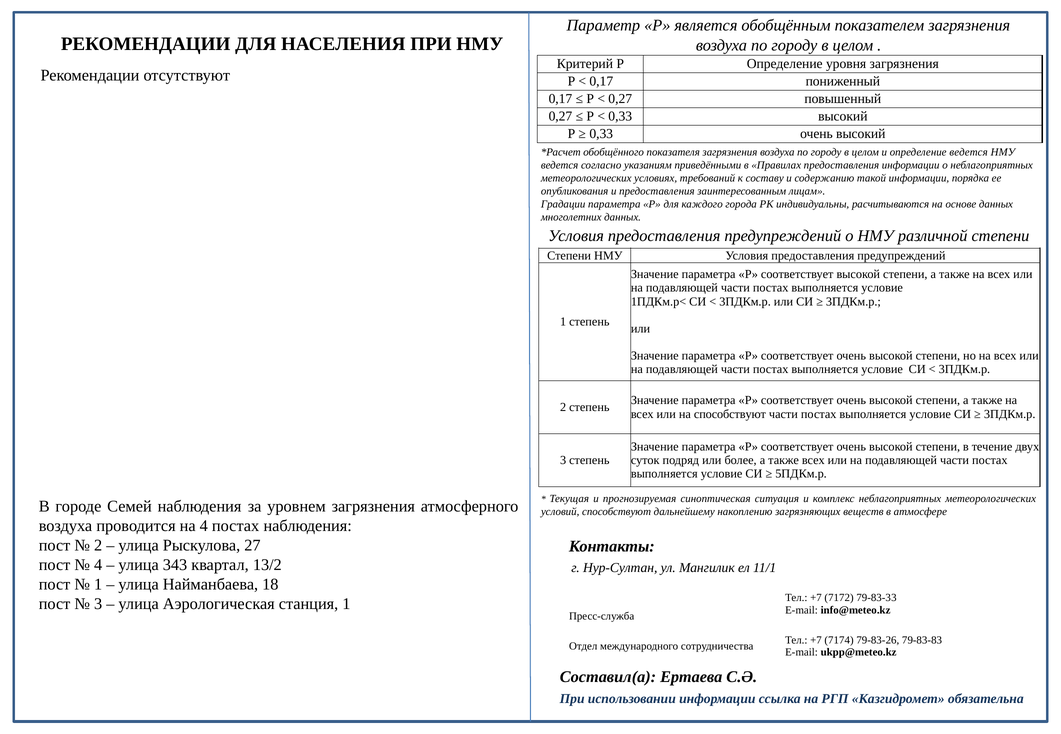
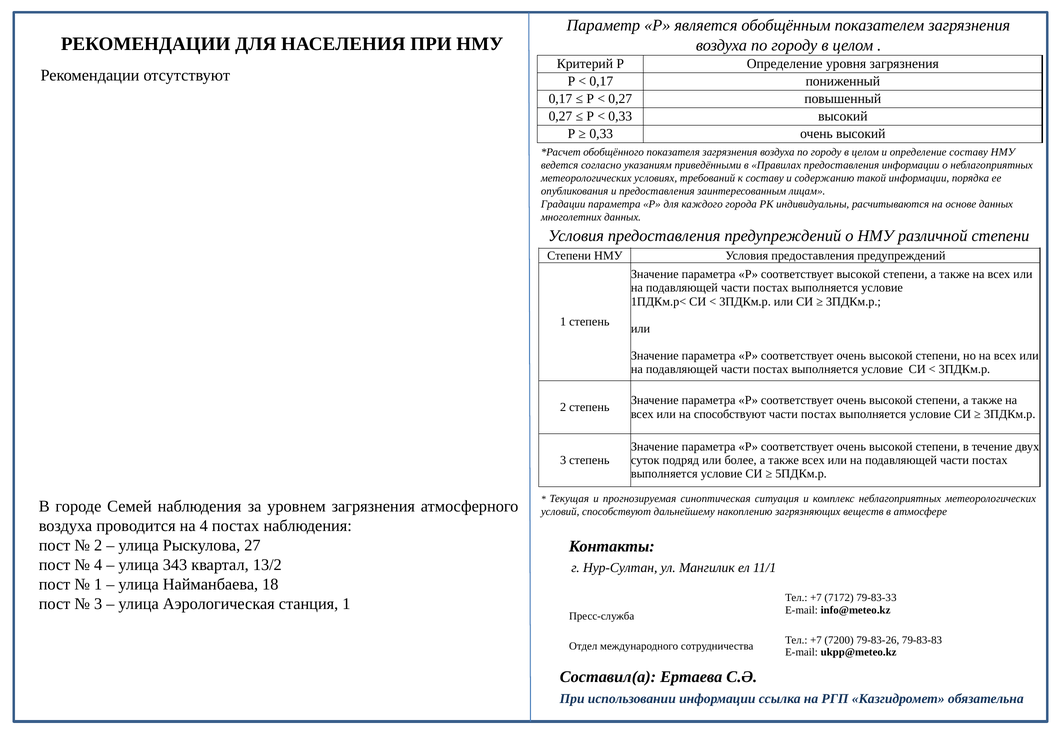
определение ведется: ведется -> составу
7174: 7174 -> 7200
